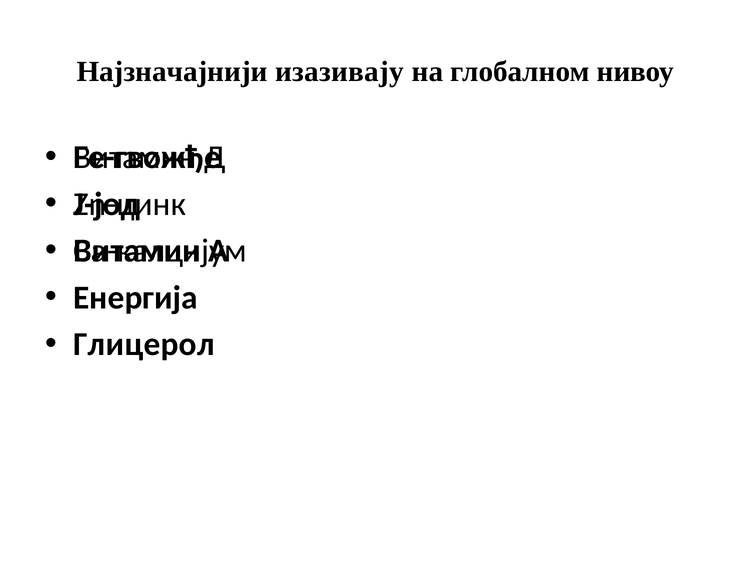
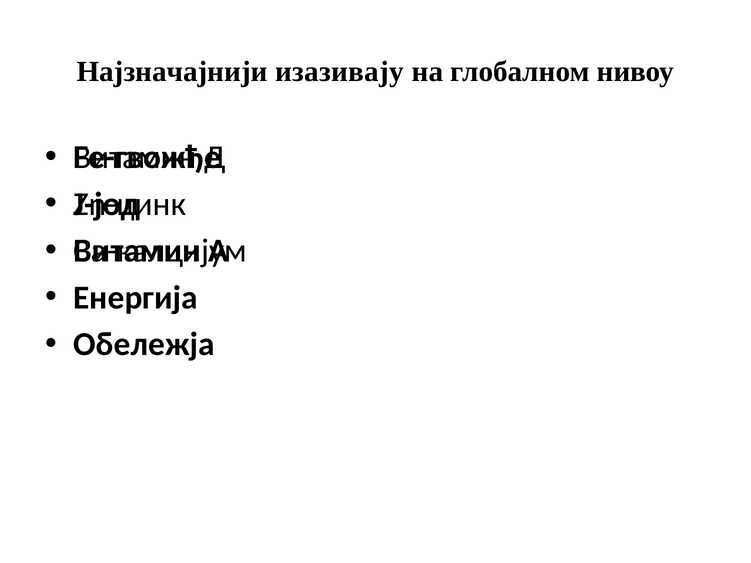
Глицерол: Глицерол -> Обележја
